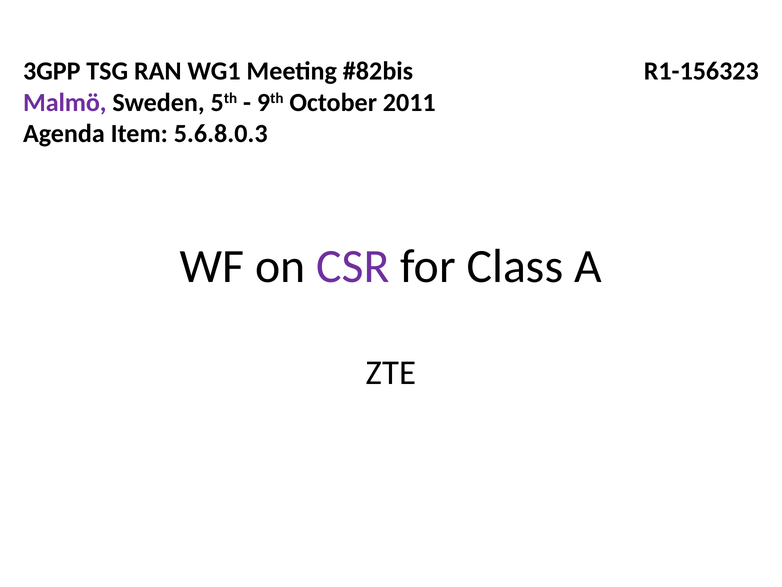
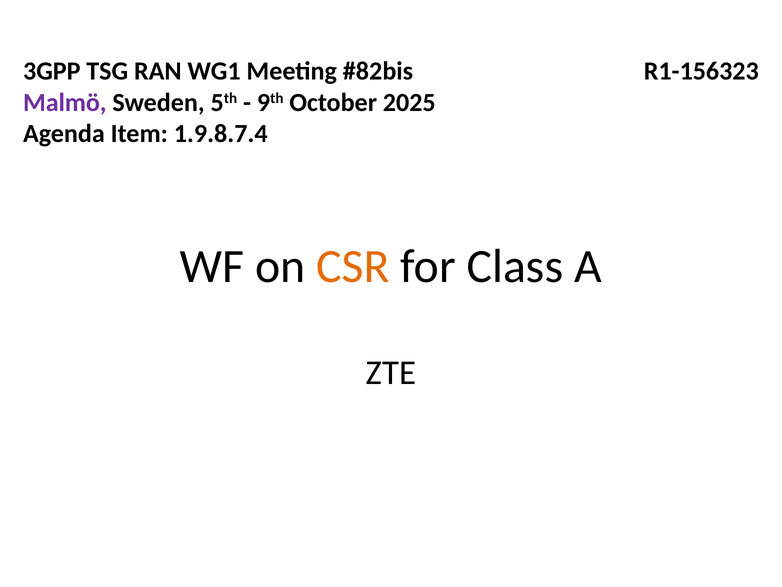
2011: 2011 -> 2025
5.6.8.0.3: 5.6.8.0.3 -> 1.9.8.7.4
CSR colour: purple -> orange
